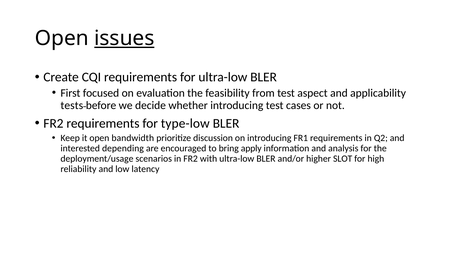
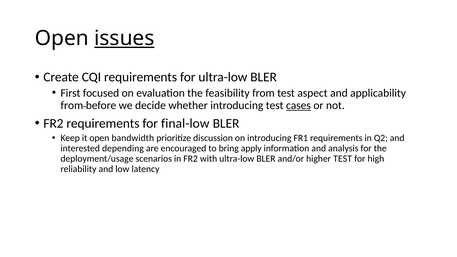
tests at (72, 105): tests -> from
cases underline: none -> present
type-low: type-low -> final-low
higher SLOT: SLOT -> TEST
